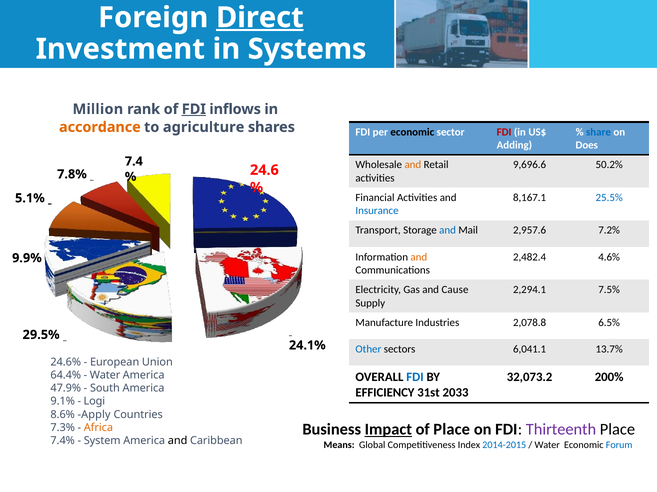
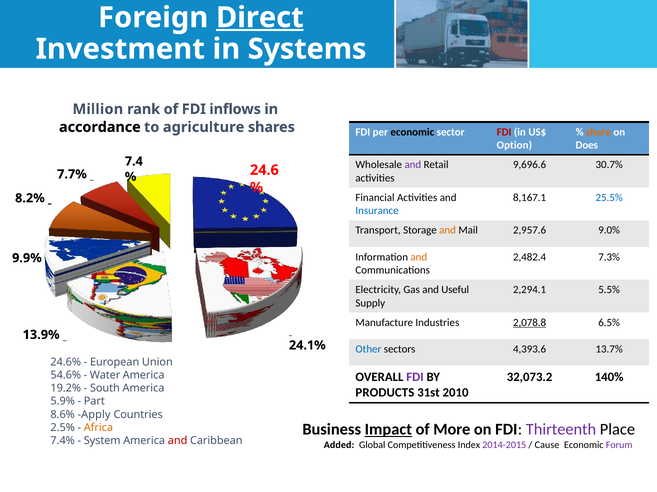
FDI at (194, 109) underline: present -> none
accordance colour: orange -> black
share colour: blue -> orange
Adding: Adding -> Option
and at (413, 165) colour: orange -> purple
50.2%: 50.2% -> 30.7%
7.8%: 7.8% -> 7.7%
5.1%: 5.1% -> 8.2%
and at (448, 231) colour: blue -> orange
7.2%: 7.2% -> 9.0%
4.6%: 4.6% -> 7.3%
Cause: Cause -> Useful
7.5%: 7.5% -> 5.5%
2,078.8 underline: none -> present
29.5%: 29.5% -> 13.9%
6,041.1: 6,041.1 -> 4,393.6
FDI at (415, 377) colour: blue -> purple
200%: 200% -> 140%
64.4%: 64.4% -> 54.6%
47.9%: 47.9% -> 19.2%
EFFICIENCY: EFFICIENCY -> PRODUCTS
2033: 2033 -> 2010
9.1%: 9.1% -> 5.9%
Logi: Logi -> Part
of Place: Place -> More
7.3%: 7.3% -> 2.5%
and at (178, 441) colour: black -> red
Means: Means -> Added
2014-2015 colour: blue -> purple
Water at (547, 445): Water -> Cause
Forum colour: blue -> purple
